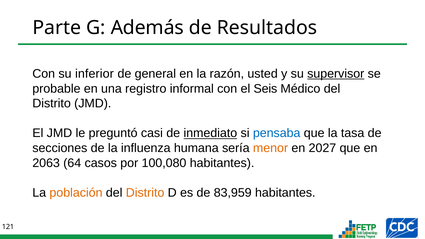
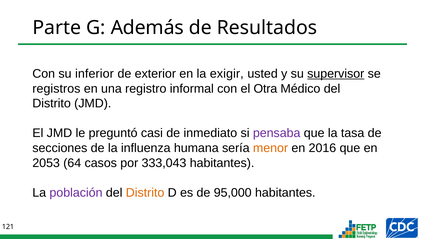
general: general -> exterior
razón: razón -> exigir
probable: probable -> registros
Seis: Seis -> Otra
inmediato underline: present -> none
pensaba colour: blue -> purple
2027: 2027 -> 2016
2063: 2063 -> 2053
100,080: 100,080 -> 333,043
población colour: orange -> purple
83,959: 83,959 -> 95,000
